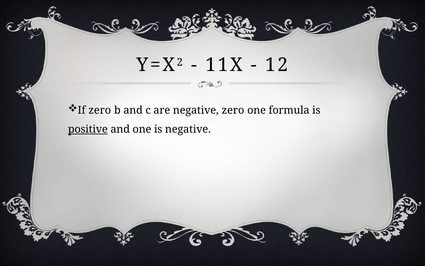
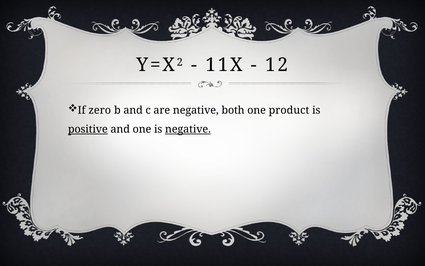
negative zero: zero -> both
formula: formula -> product
negative at (188, 129) underline: none -> present
